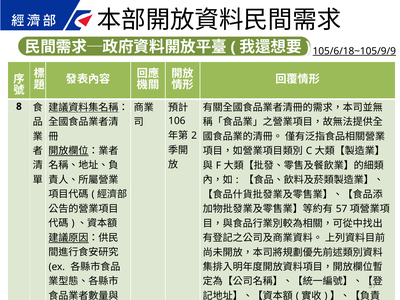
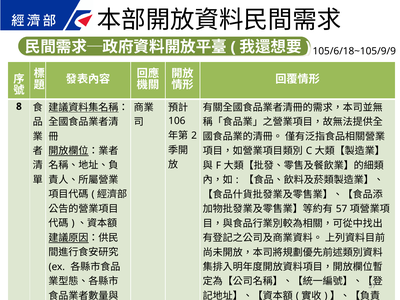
105/6/18~105/9/9 underline: present -> none
